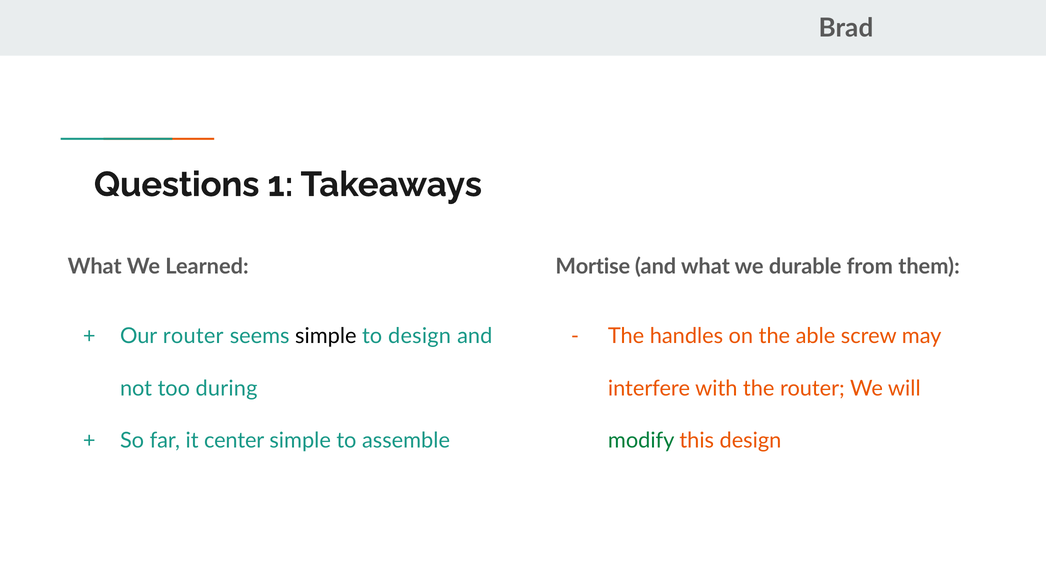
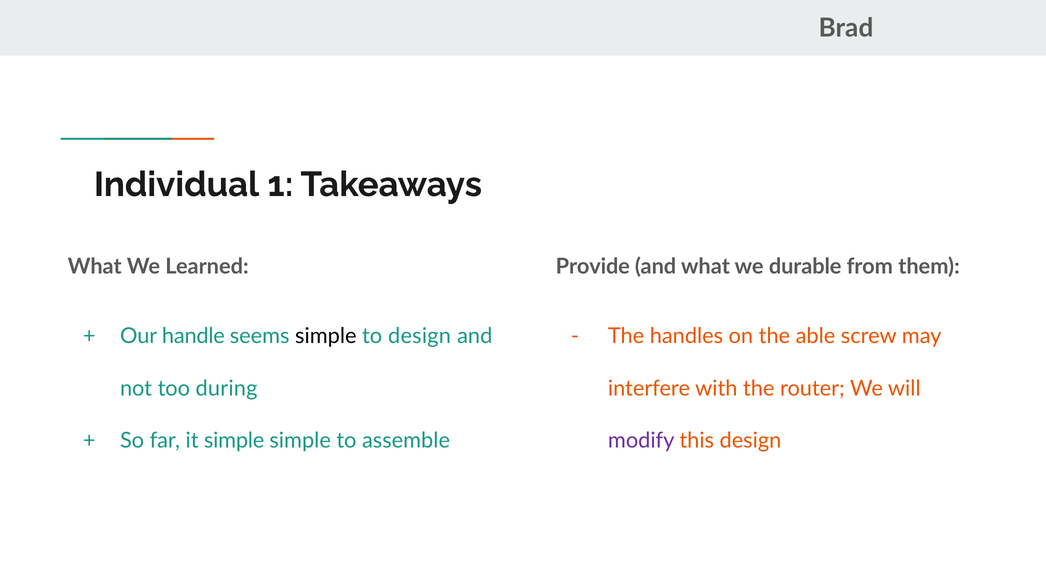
Questions: Questions -> Individual
Mortise: Mortise -> Provide
Our router: router -> handle
it center: center -> simple
modify colour: green -> purple
